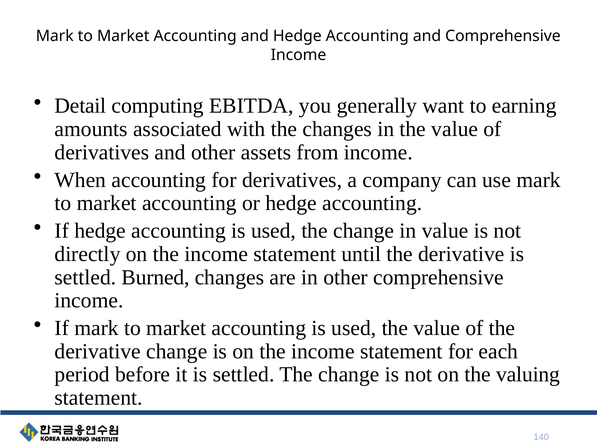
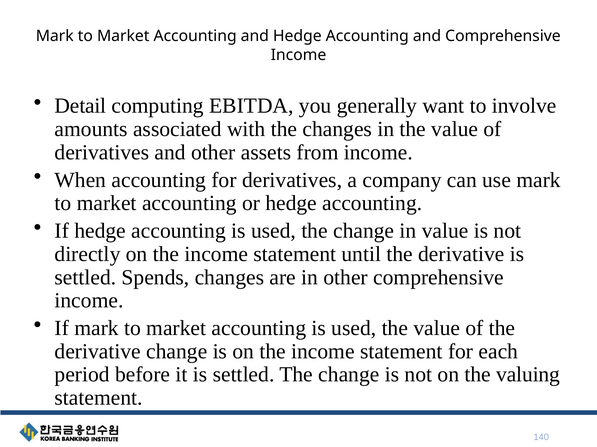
earning: earning -> involve
Burned: Burned -> Spends
